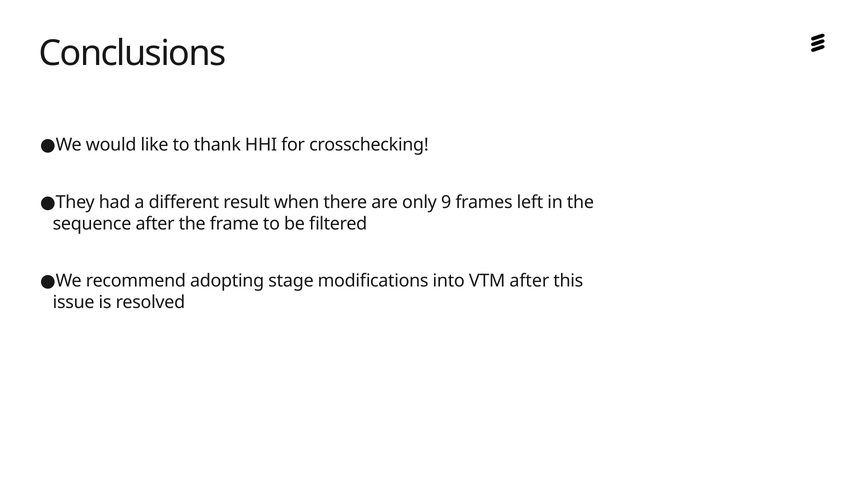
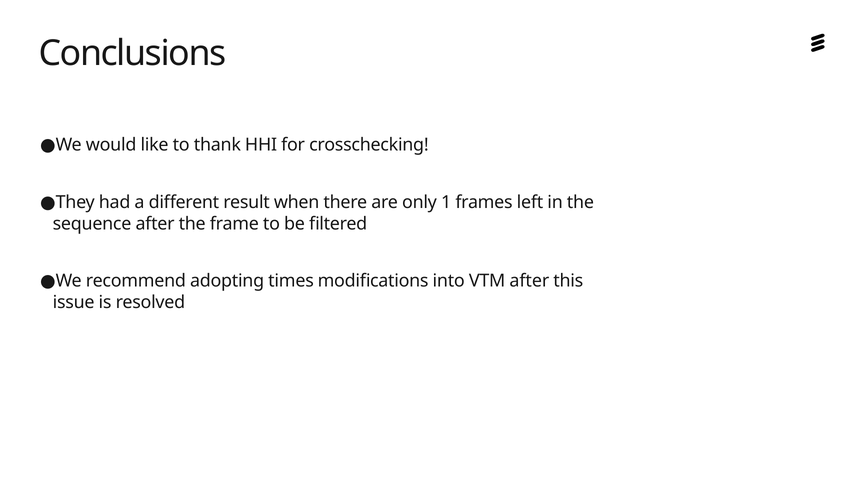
9: 9 -> 1
stage: stage -> times
